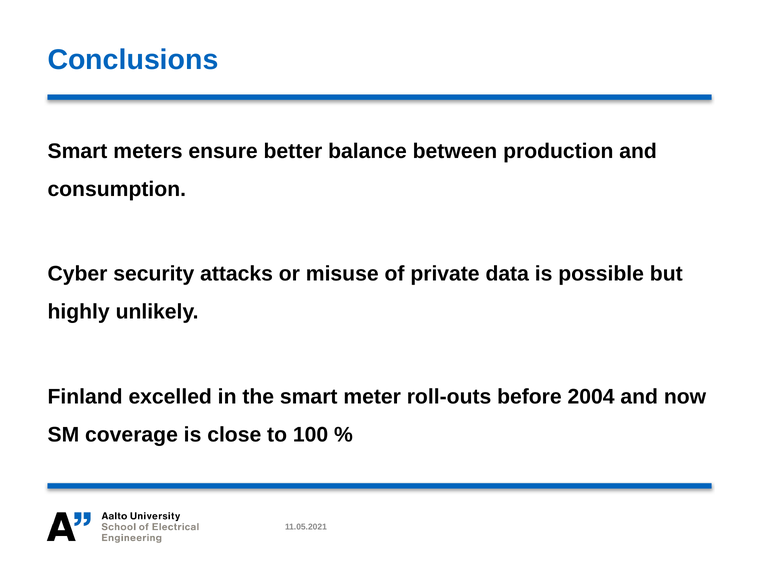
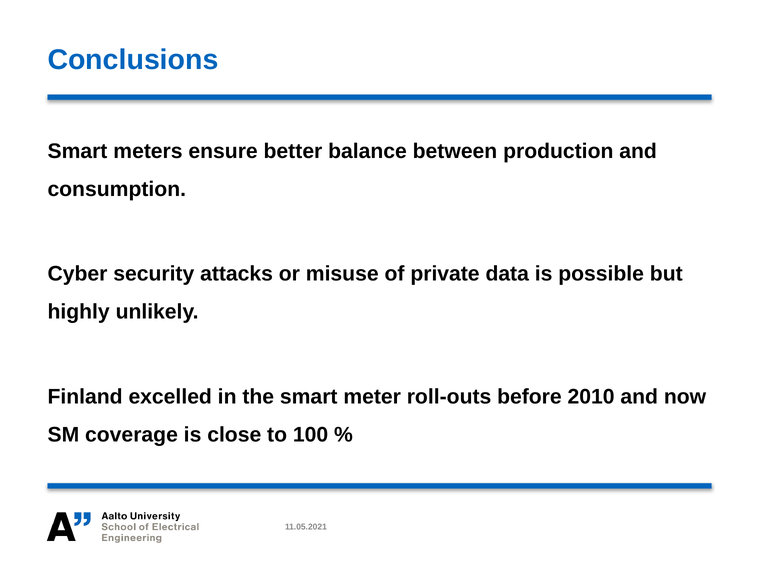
2004: 2004 -> 2010
